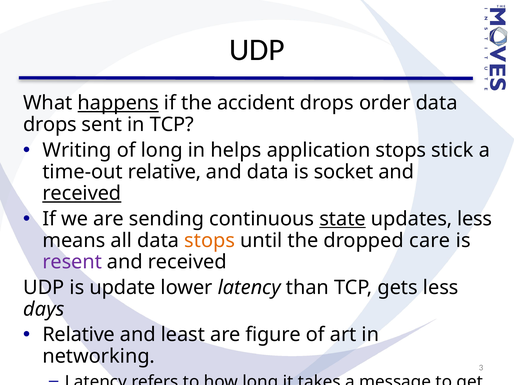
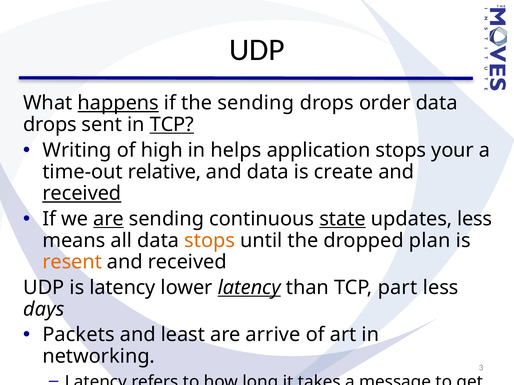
the accident: accident -> sending
TCP at (172, 125) underline: none -> present
of long: long -> high
stick: stick -> your
socket: socket -> create
are at (109, 219) underline: none -> present
care: care -> plan
resent colour: purple -> orange
is update: update -> latency
latency at (249, 288) underline: none -> present
gets: gets -> part
Relative at (79, 335): Relative -> Packets
figure: figure -> arrive
